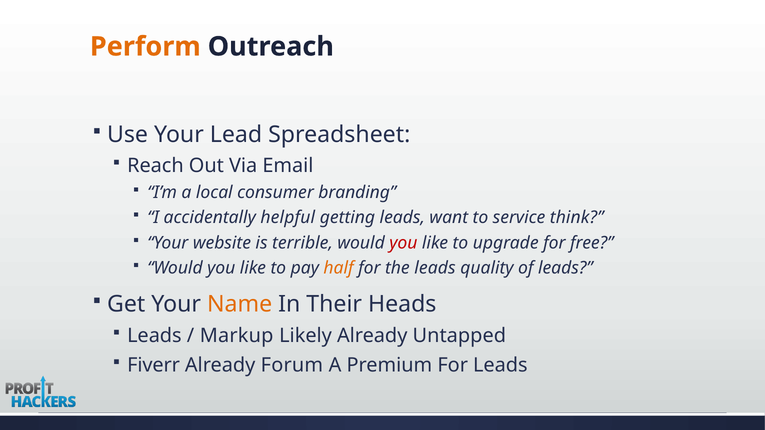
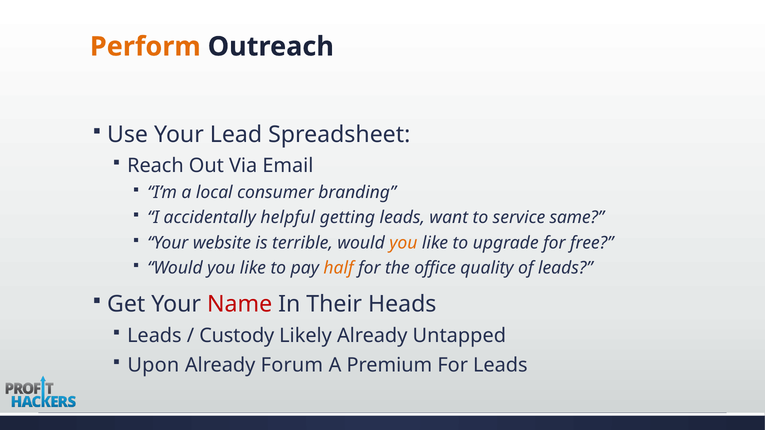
think: think -> same
you at (403, 243) colour: red -> orange
the leads: leads -> office
Name colour: orange -> red
Markup: Markup -> Custody
Fiverr: Fiverr -> Upon
